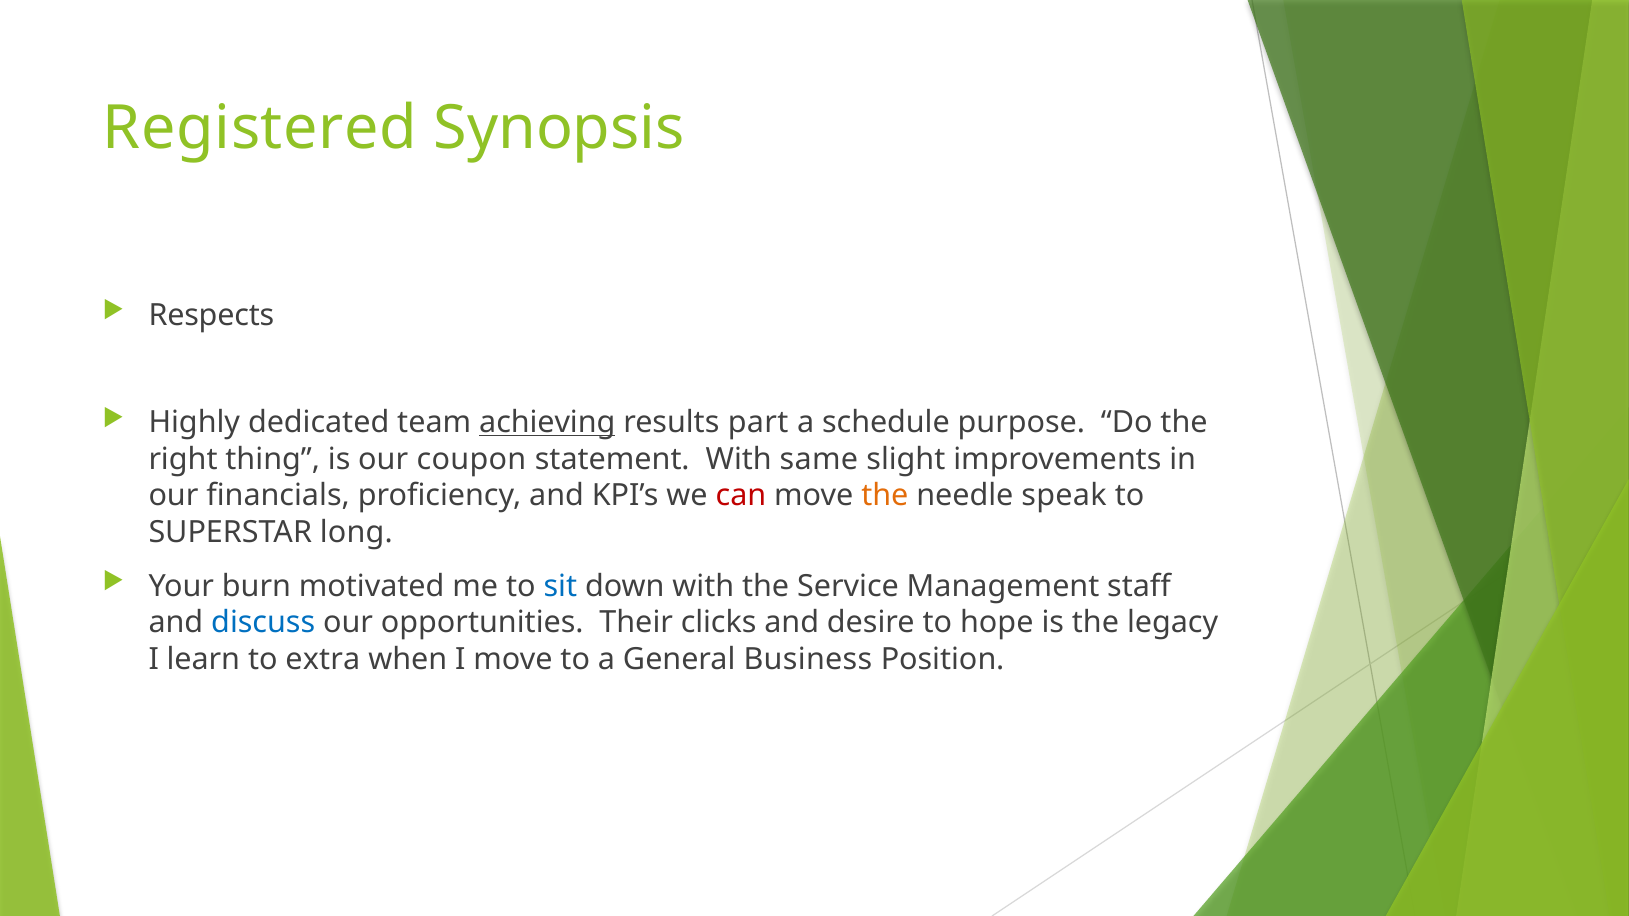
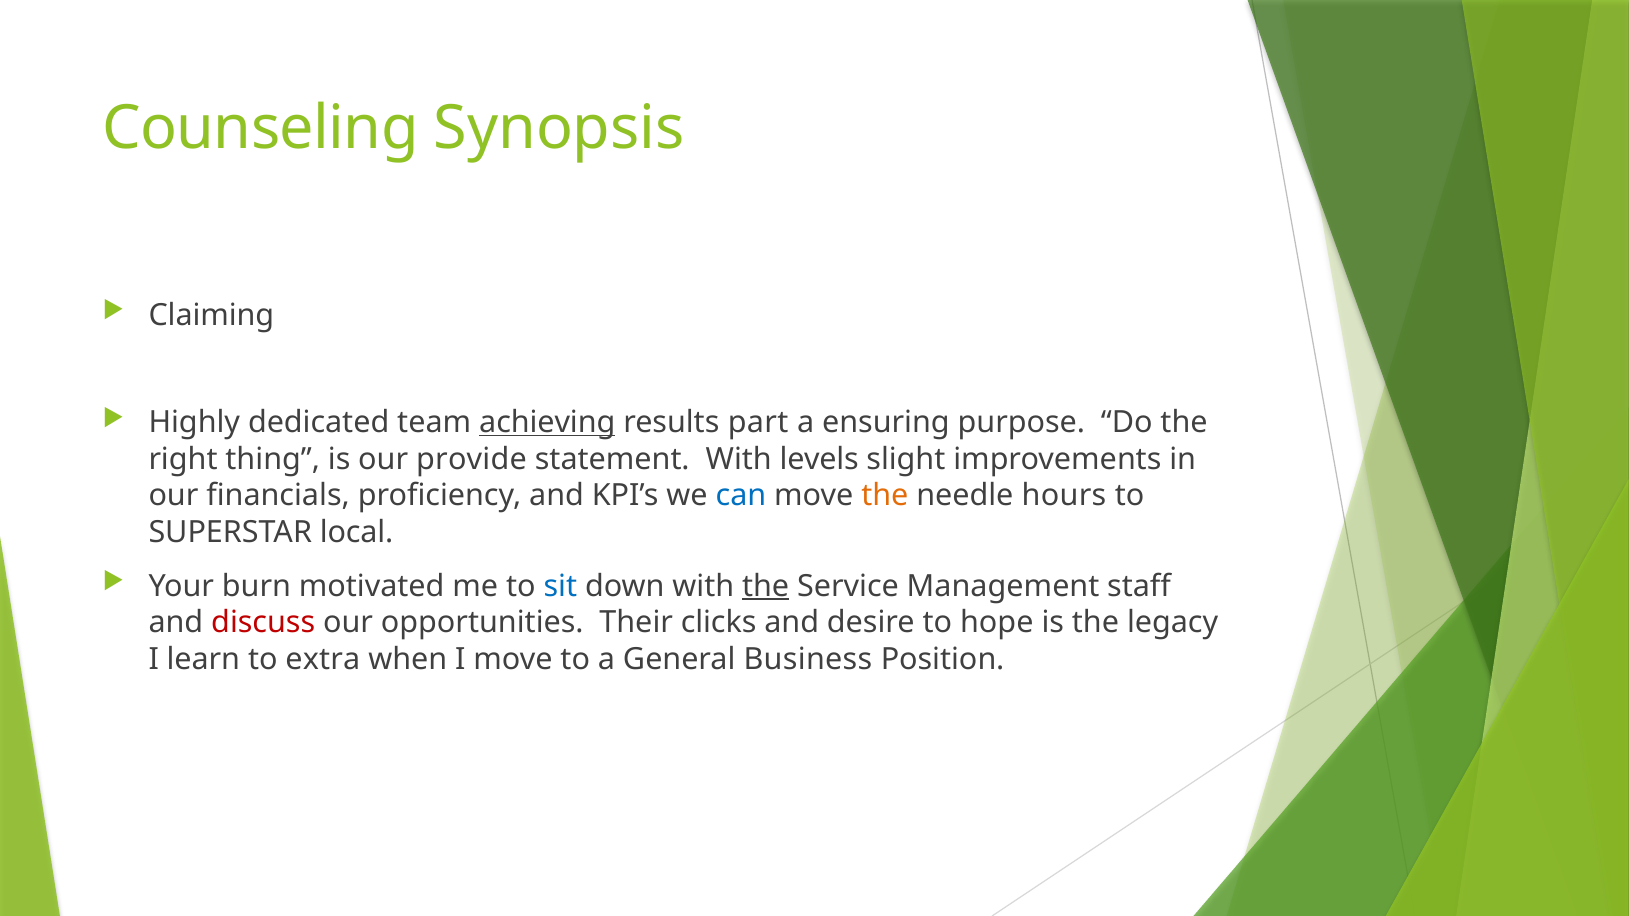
Registered: Registered -> Counseling
Respects: Respects -> Claiming
schedule: schedule -> ensuring
coupon: coupon -> provide
same: same -> levels
can colour: red -> blue
speak: speak -> hours
long: long -> local
the at (766, 586) underline: none -> present
discuss colour: blue -> red
